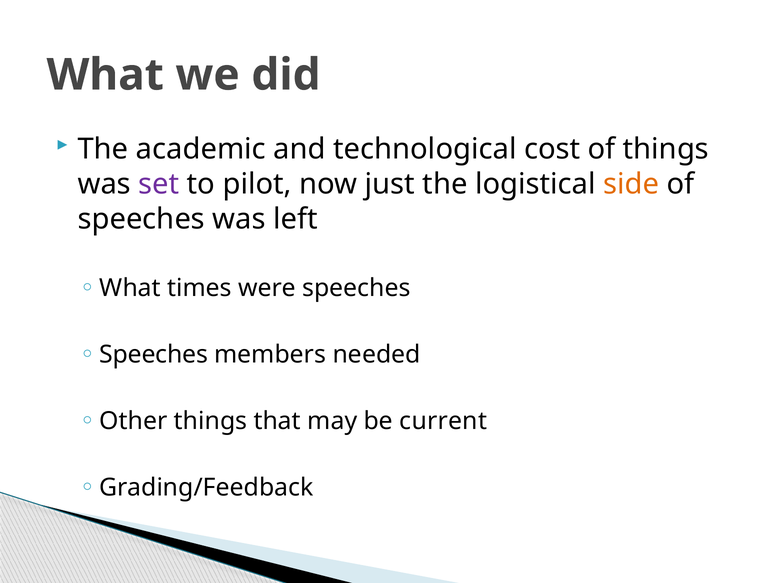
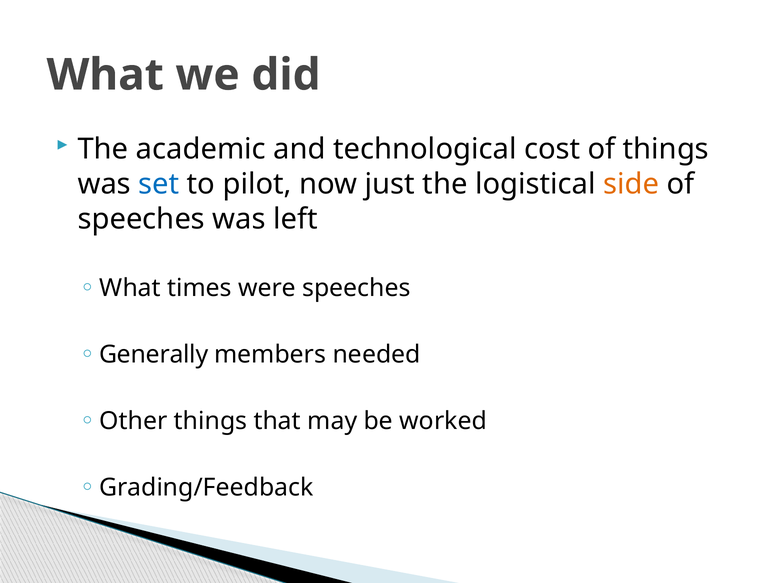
set colour: purple -> blue
Speeches at (154, 355): Speeches -> Generally
current: current -> worked
